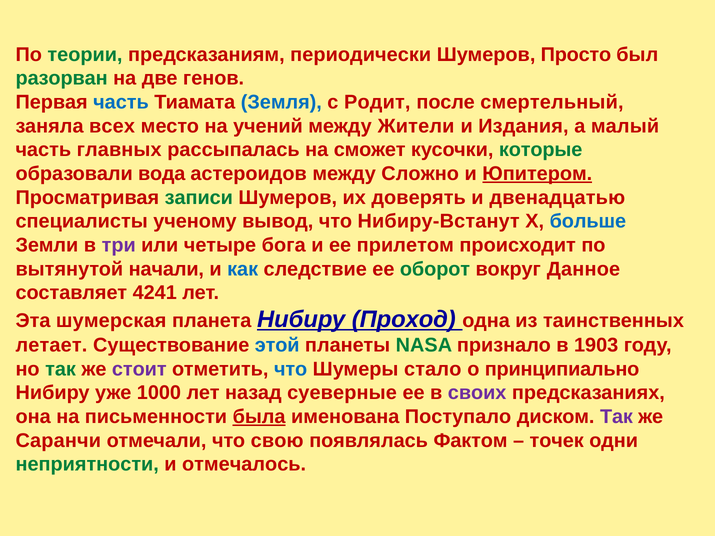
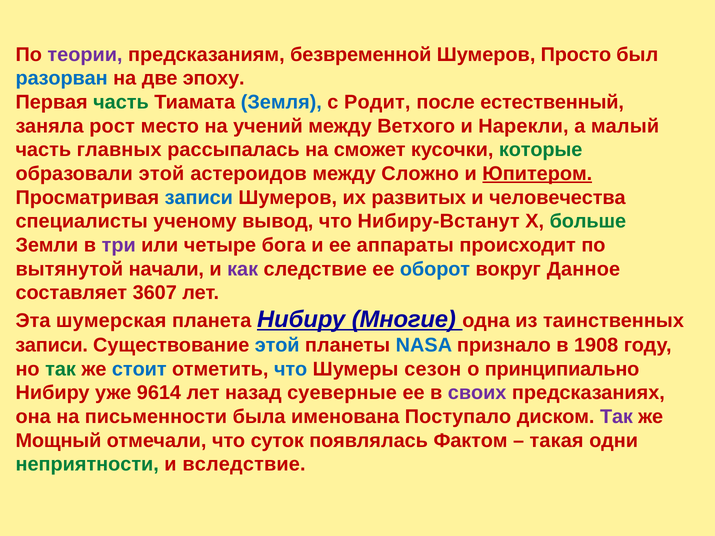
теории colour: green -> purple
периодически: периодически -> безвременной
разорван colour: green -> blue
генов: генов -> эпоху
часть at (121, 102) colour: blue -> green
смертельный: смертельный -> естественный
всех: всех -> рост
Жители: Жители -> Ветхого
Издания: Издания -> Нарекли
образовали вода: вода -> этой
записи at (199, 198) colour: green -> blue
доверять: доверять -> развитых
двенадцатью: двенадцатью -> человечества
больше colour: blue -> green
прилетом: прилетом -> аппараты
как colour: blue -> purple
оборот colour: green -> blue
4241: 4241 -> 3607
Проход: Проход -> Многие
летает at (51, 345): летает -> записи
NASA colour: green -> blue
1903: 1903 -> 1908
стоит colour: purple -> blue
стало: стало -> сезон
1000: 1000 -> 9614
была underline: present -> none
Саранчи: Саранчи -> Мощный
свою: свою -> суток
точек: точек -> такая
отмечалось: отмечалось -> вследствие
